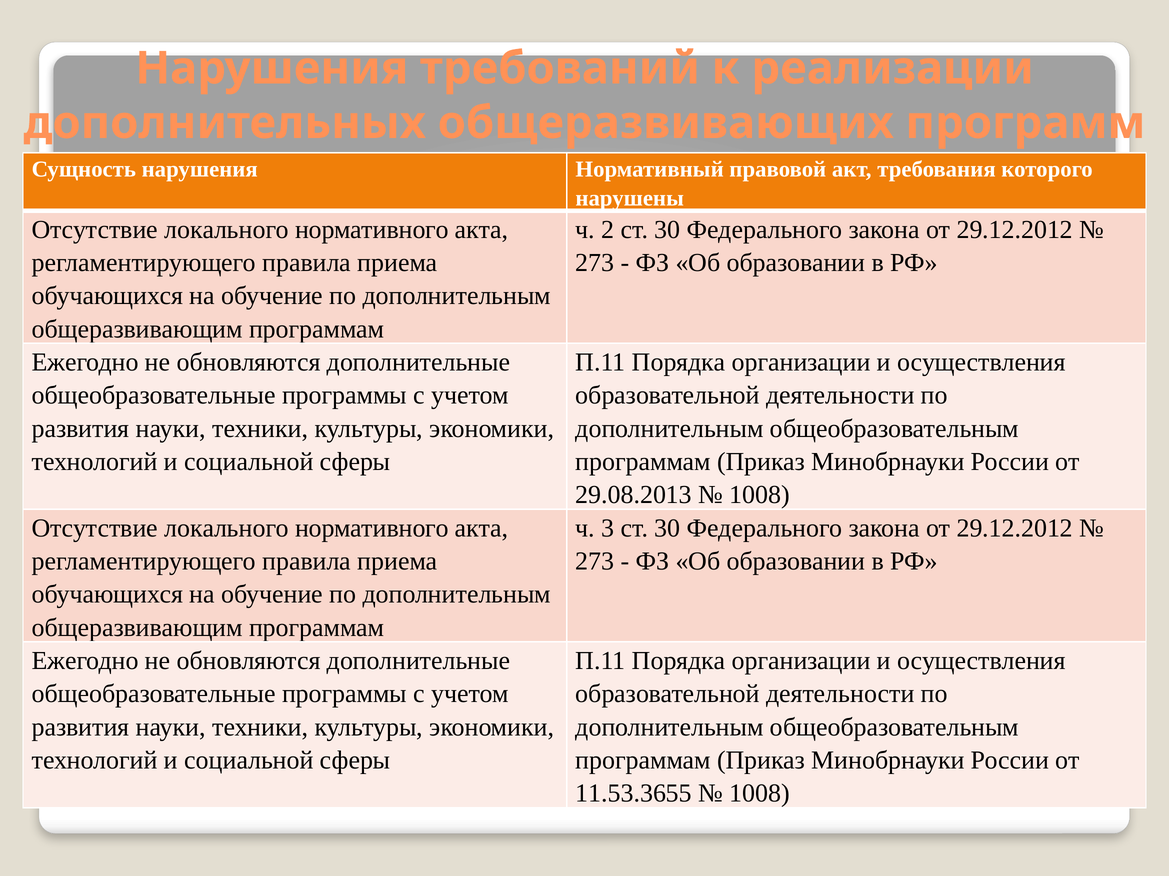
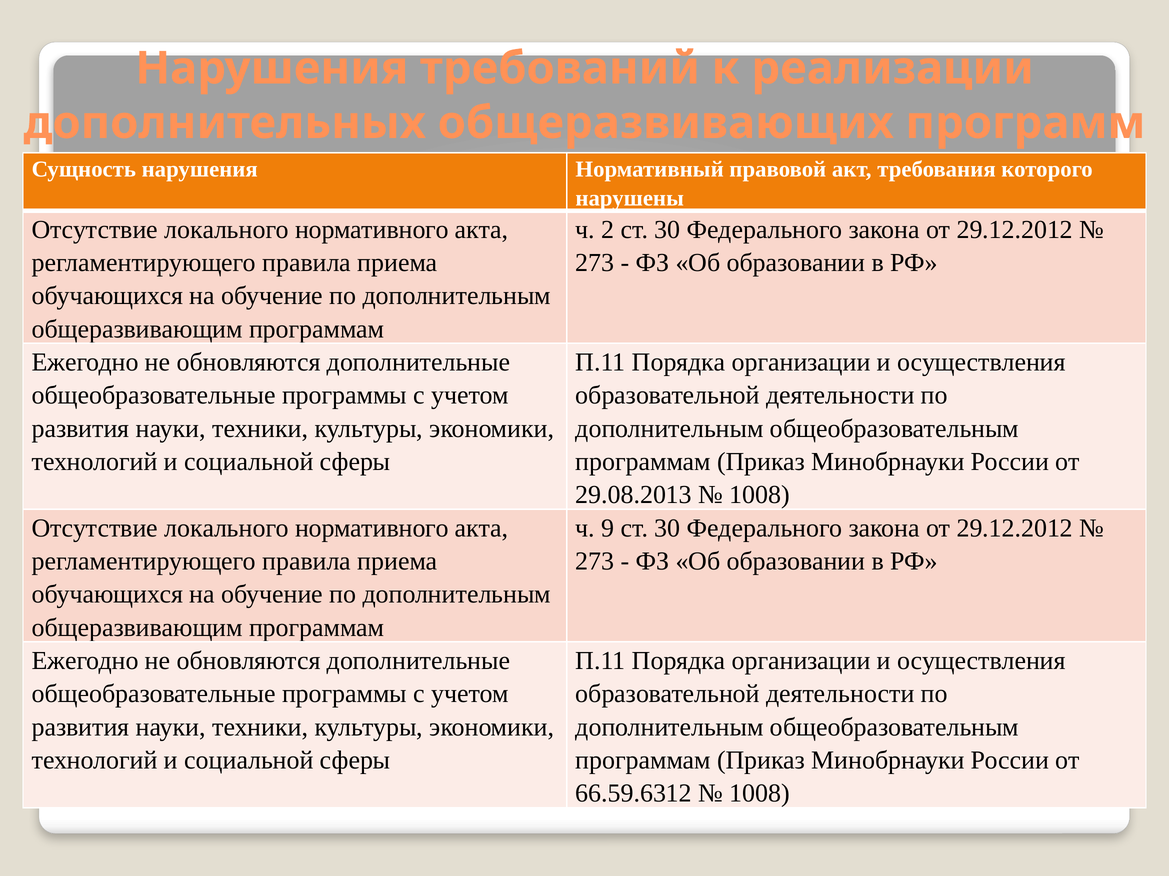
3: 3 -> 9
11.53.3655: 11.53.3655 -> 66.59.6312
